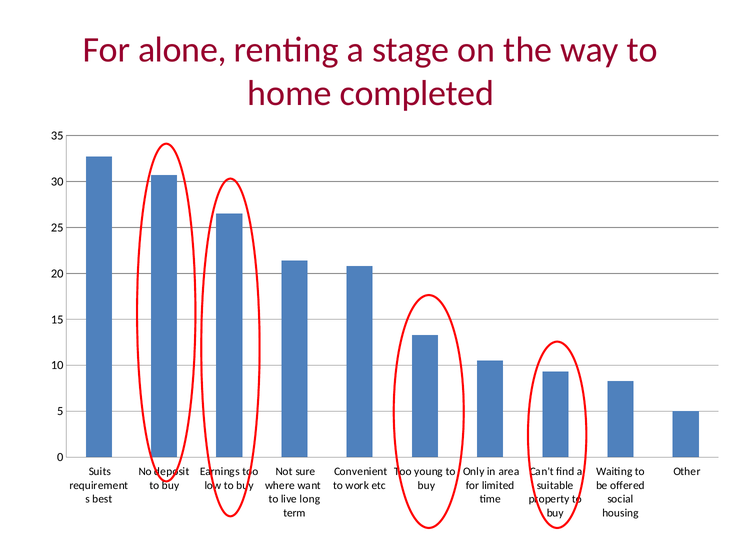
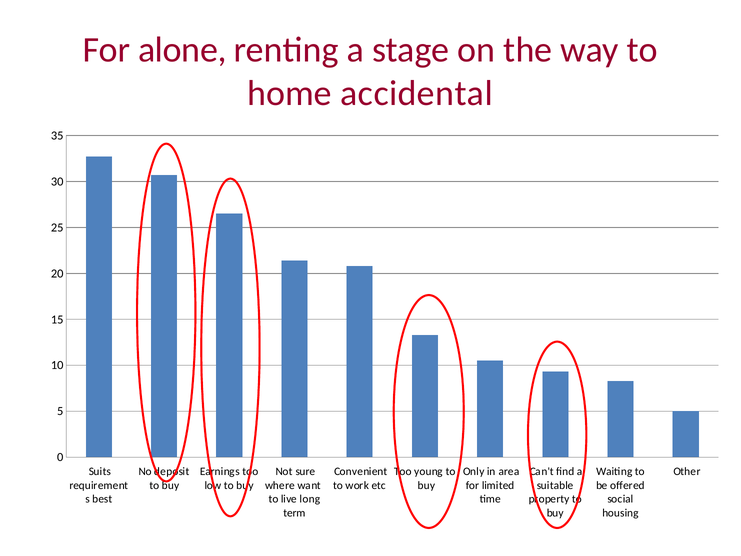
completed: completed -> accidental
